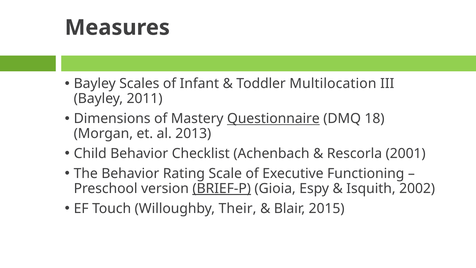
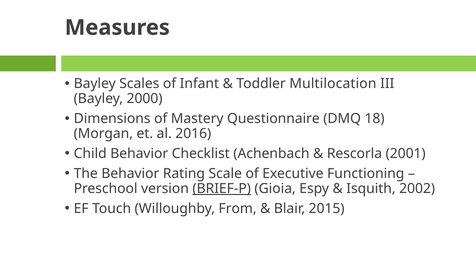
2011: 2011 -> 2000
Questionnaire underline: present -> none
2013: 2013 -> 2016
Their: Their -> From
